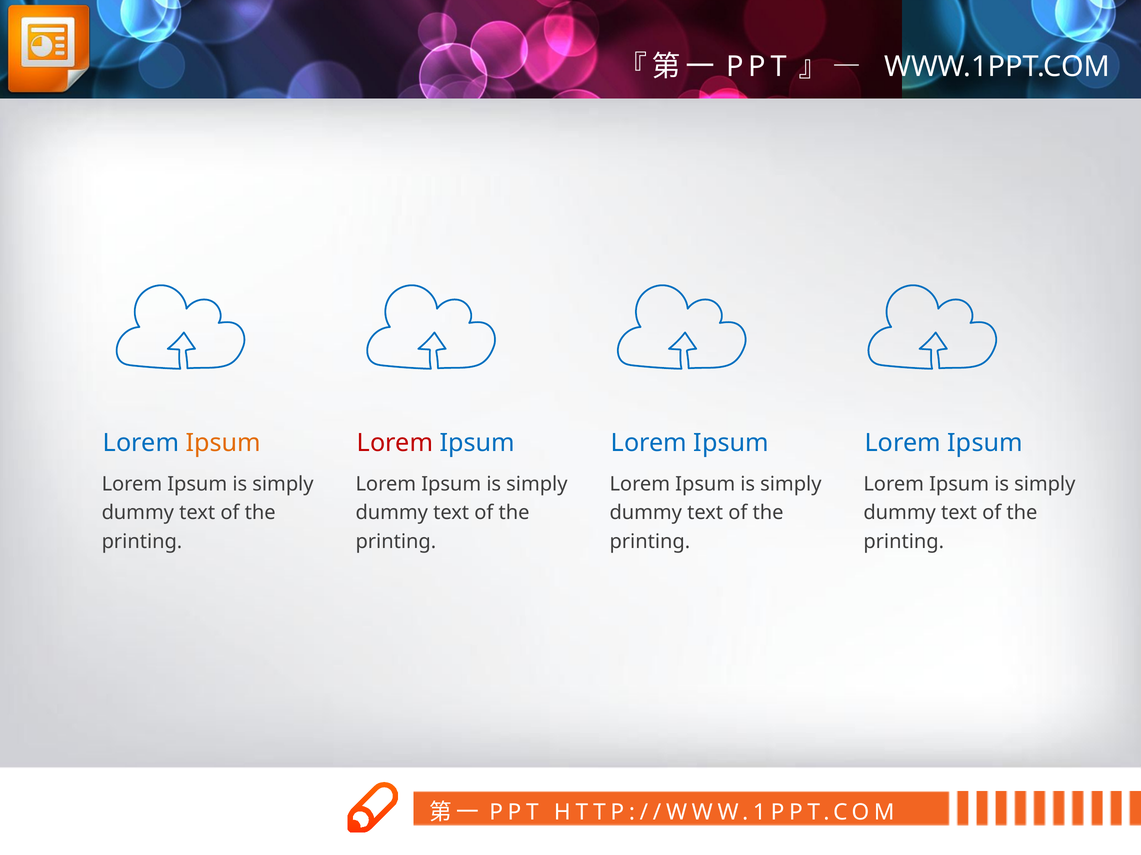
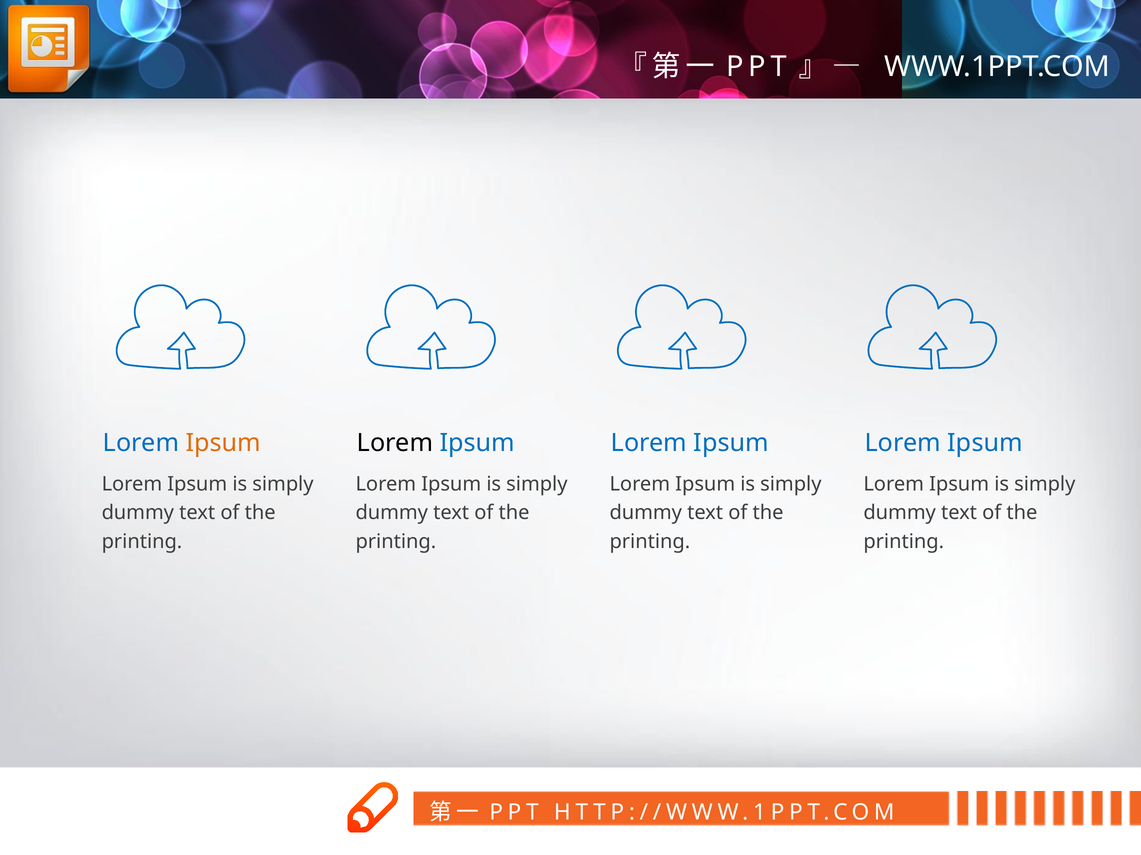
Lorem at (395, 443) colour: red -> black
